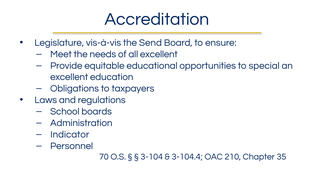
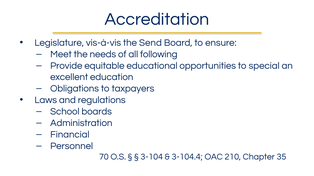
all excellent: excellent -> following
Indicator: Indicator -> Financial
